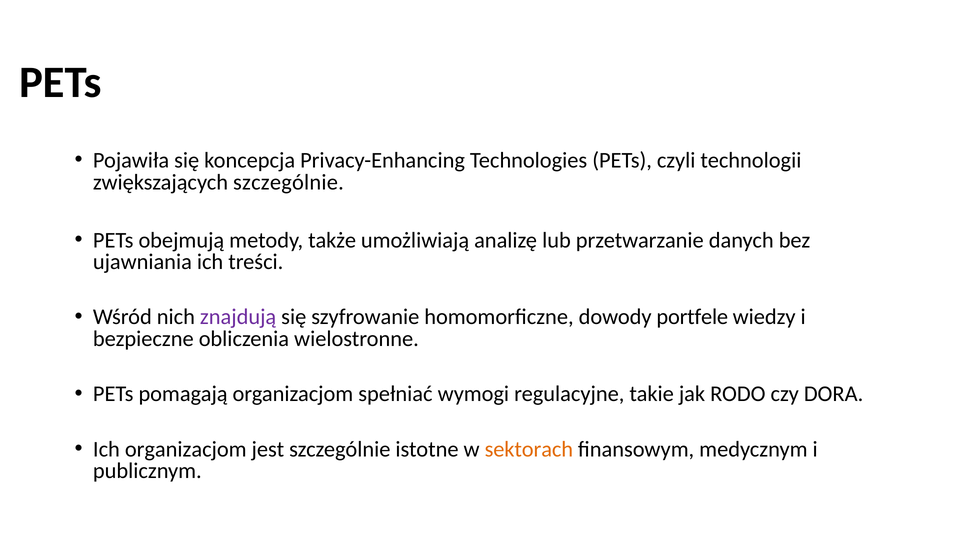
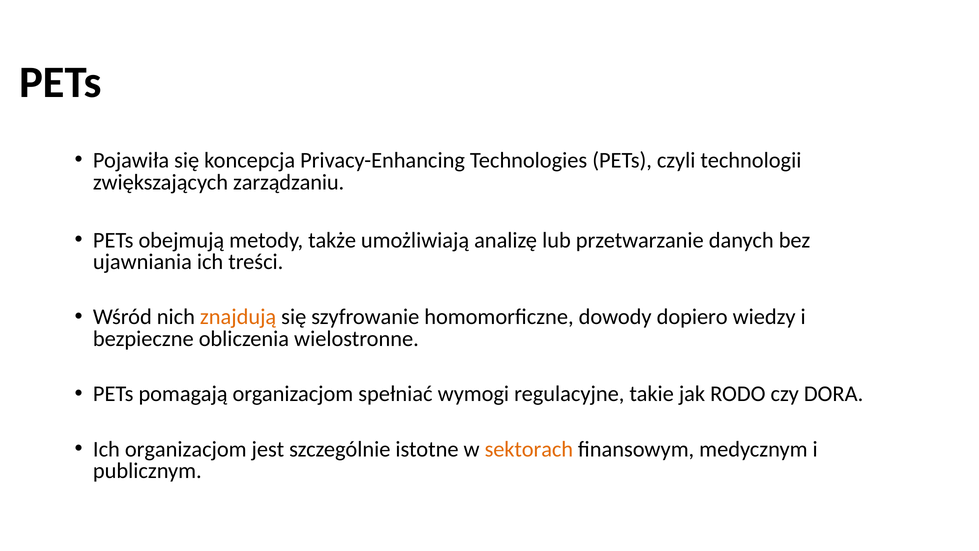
zwiększających szczególnie: szczególnie -> zarządzaniu
znajdują colour: purple -> orange
portfele: portfele -> dopiero
